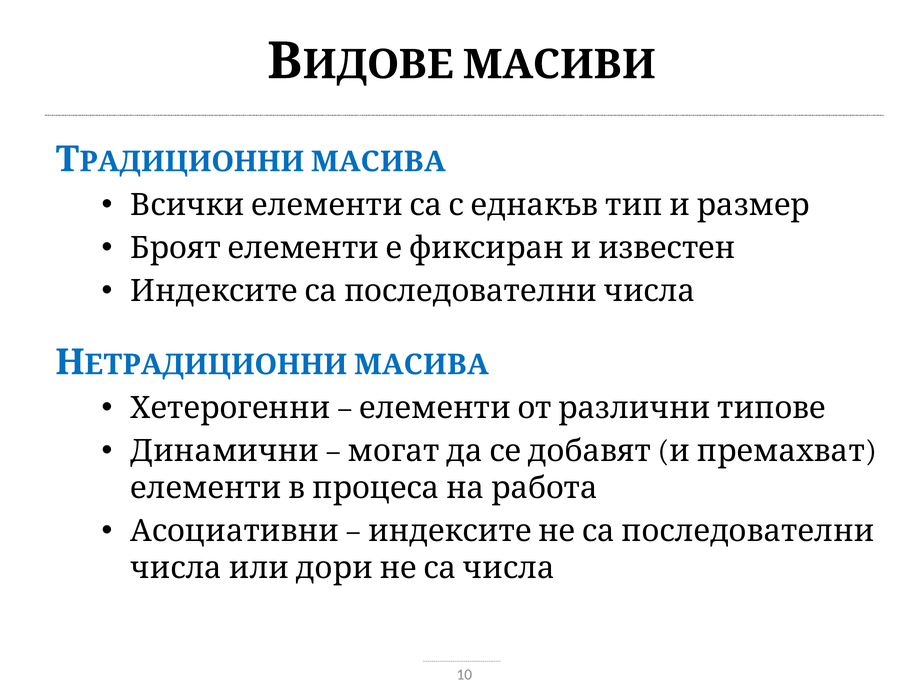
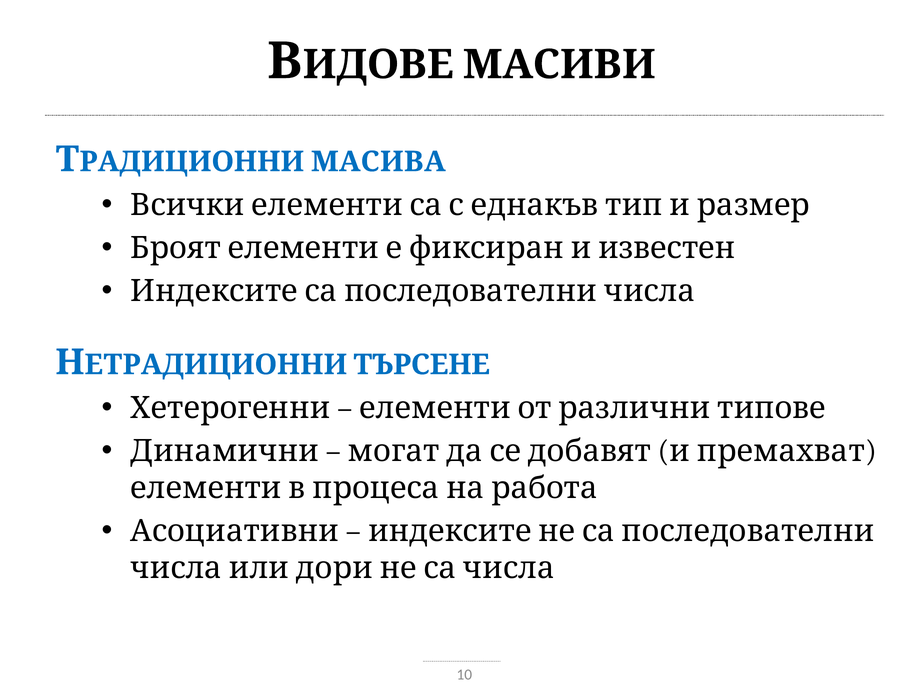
МАСИВА at (421, 365): МАСИВА -> ТЪРСЕНЕ
